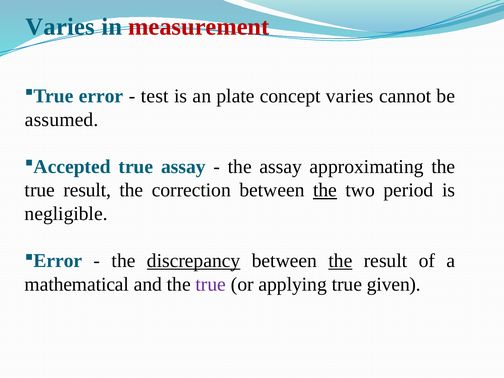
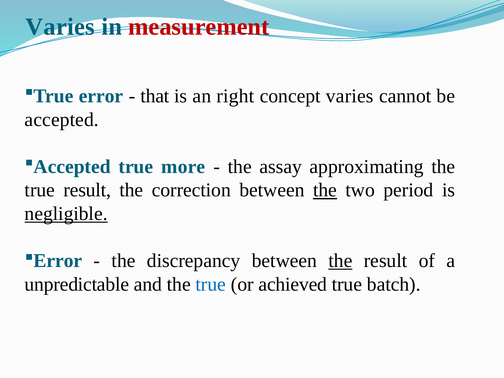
test: test -> that
plate: plate -> right
assumed: assumed -> accepted
true assay: assay -> more
negligible underline: none -> present
discrepancy underline: present -> none
mathematical: mathematical -> unpredictable
true at (211, 284) colour: purple -> blue
applying: applying -> achieved
given: given -> batch
